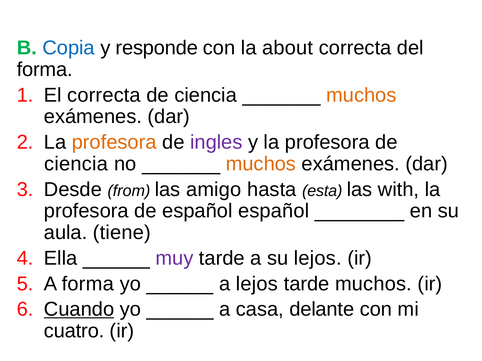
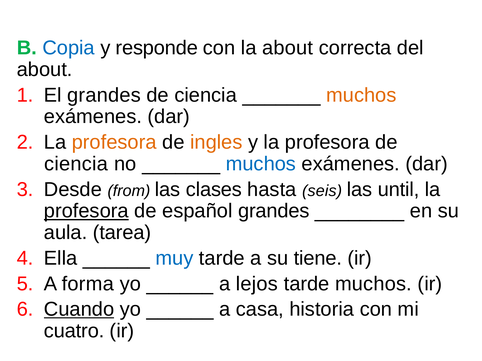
forma at (45, 70): forma -> about
El correcta: correcta -> grandes
ingles colour: purple -> orange
muchos at (261, 164) colour: orange -> blue
amigo: amigo -> clases
esta: esta -> seis
with: with -> until
profesora at (86, 211) underline: none -> present
español español: español -> grandes
tiene: tiene -> tarea
muy colour: purple -> blue
su lejos: lejos -> tiene
delante: delante -> historia
